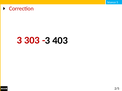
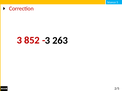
303: 303 -> 852
403: 403 -> 263
